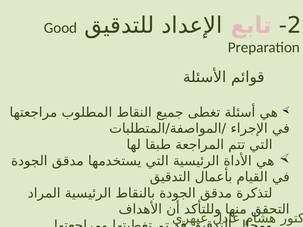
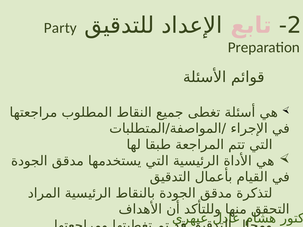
Good: Good -> Party
